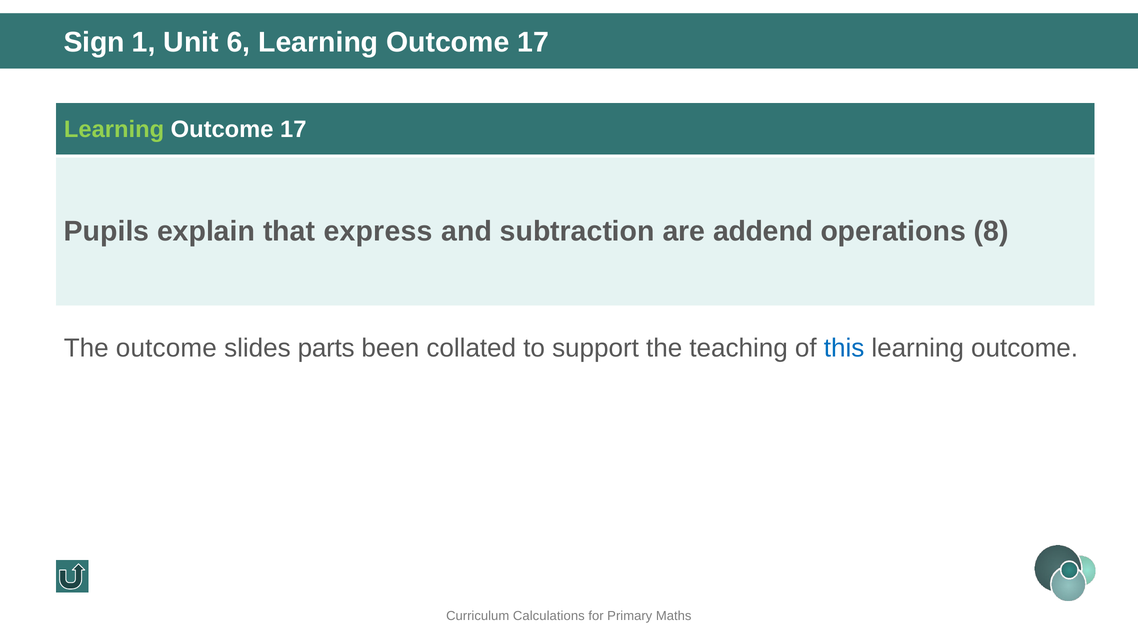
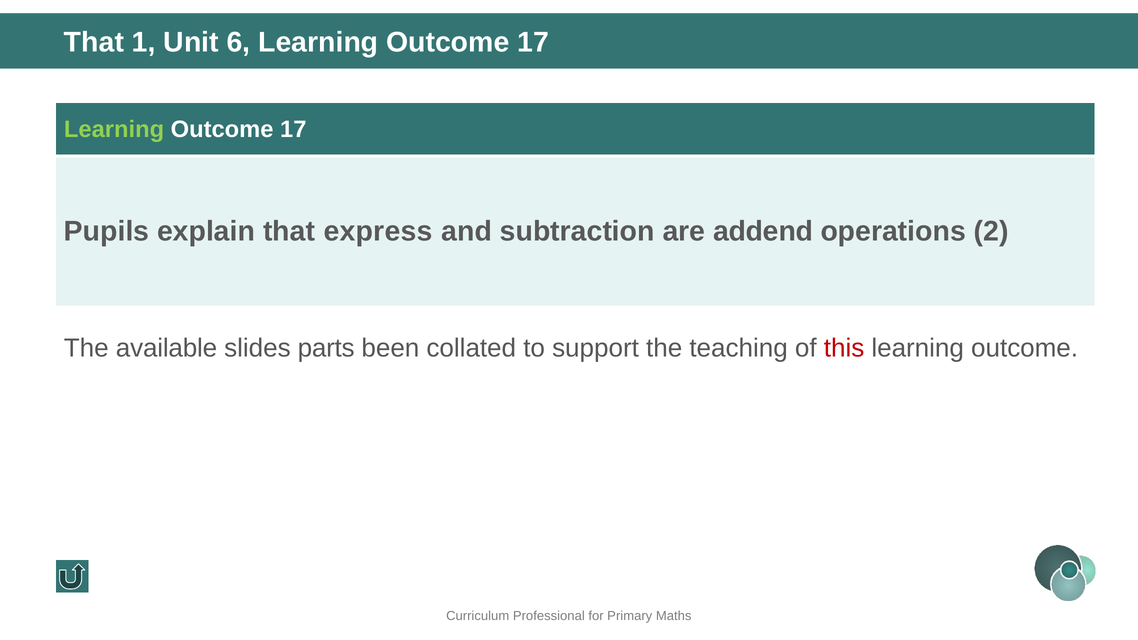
Sign at (94, 42): Sign -> That
8: 8 -> 2
The outcome: outcome -> available
this colour: blue -> red
Calculations: Calculations -> Professional
